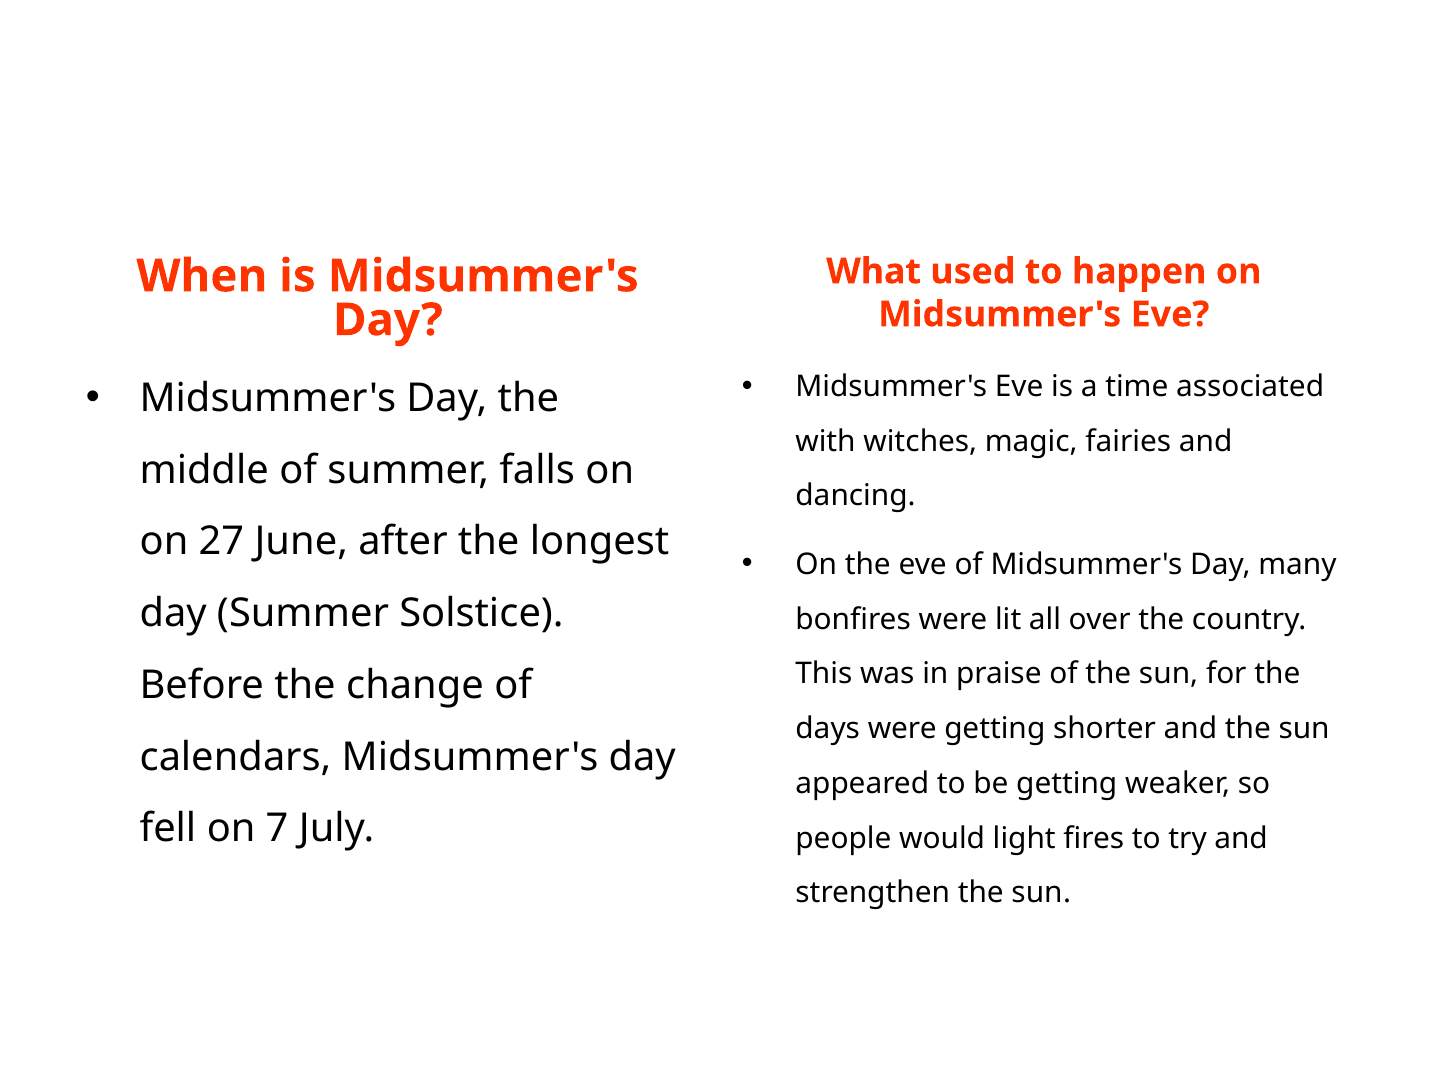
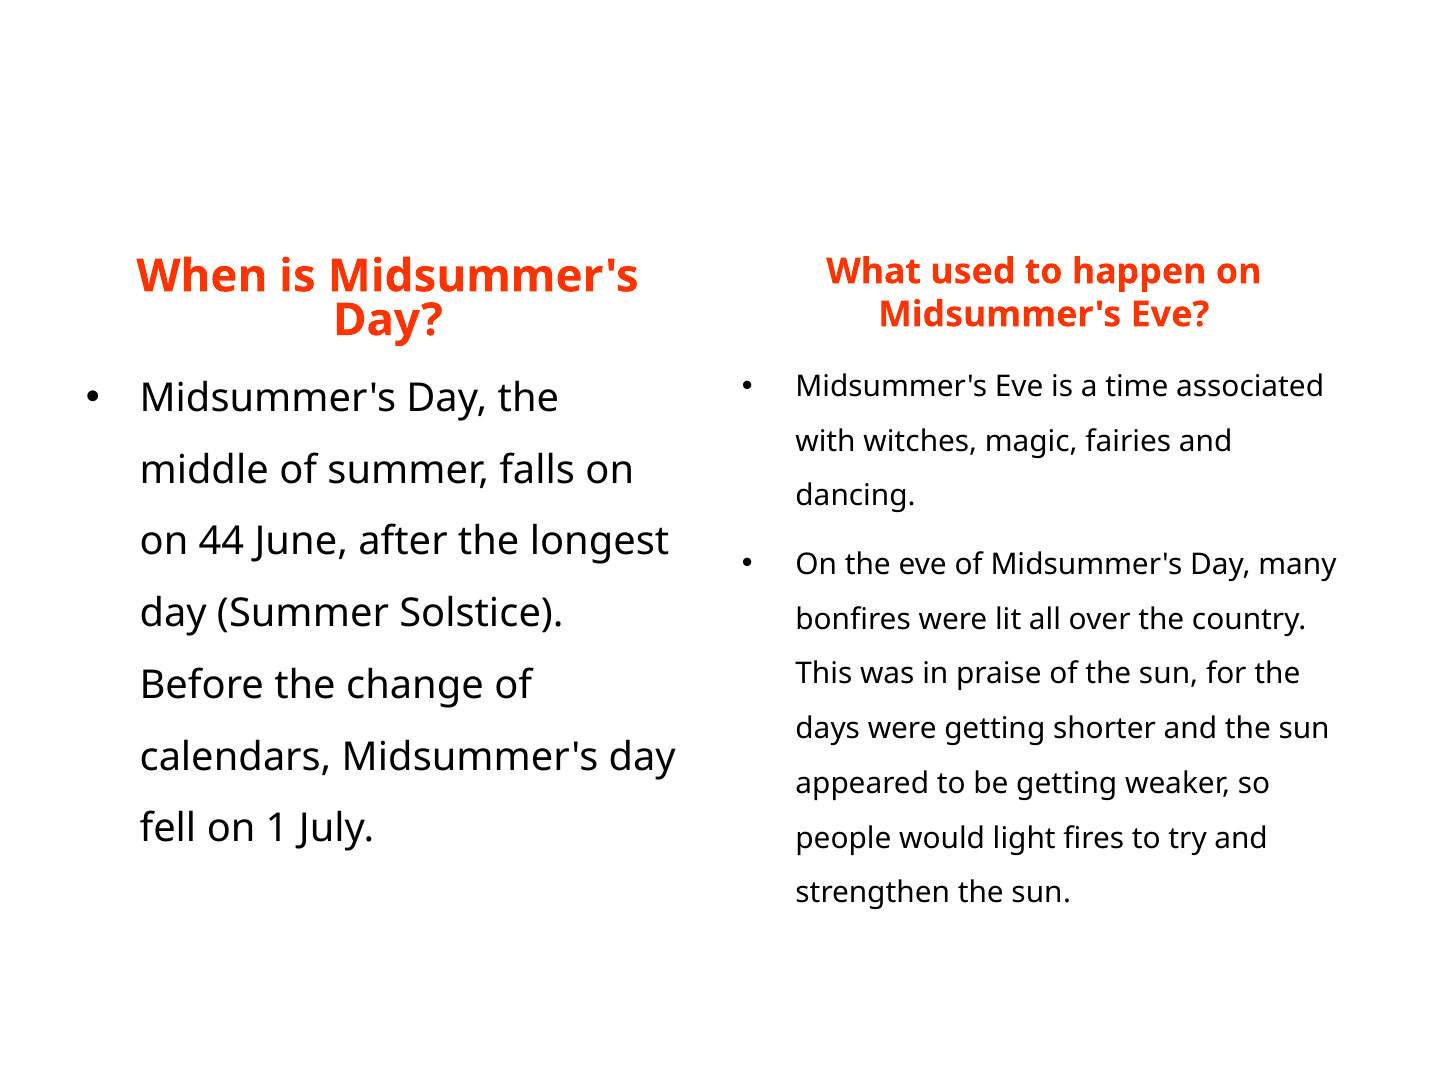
27: 27 -> 44
7: 7 -> 1
